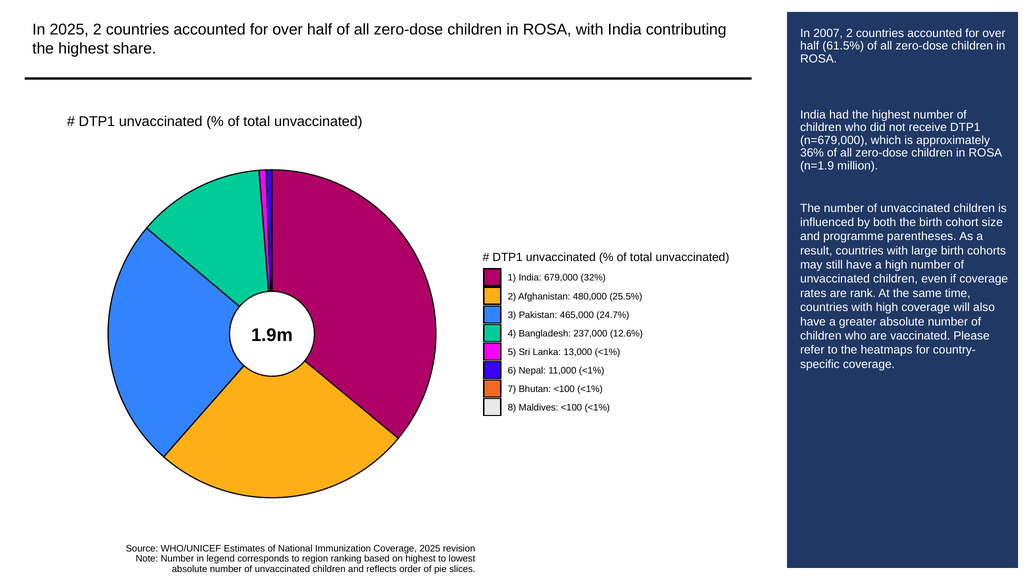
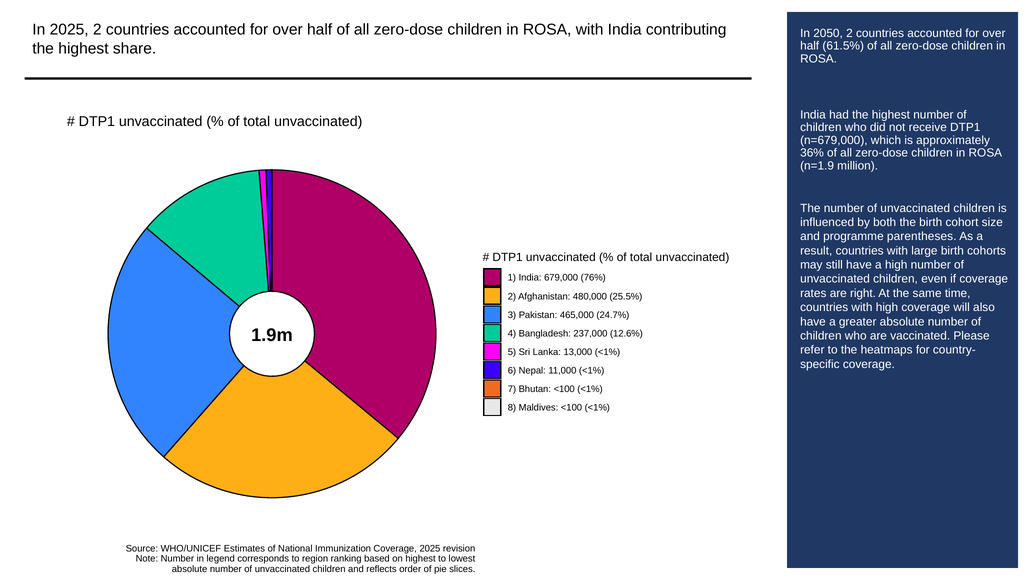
2007: 2007 -> 2050
32%: 32% -> 76%
rank: rank -> right
